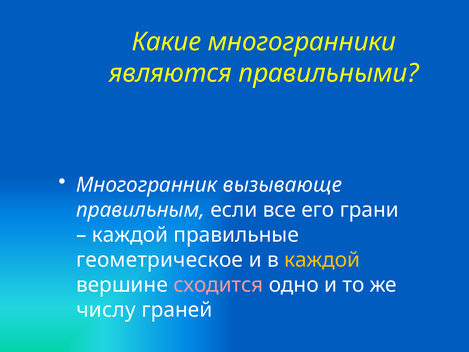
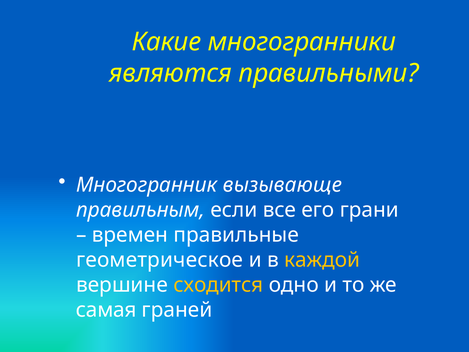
каждой at (130, 235): каждой -> времен
сходится colour: pink -> yellow
числу: числу -> самая
